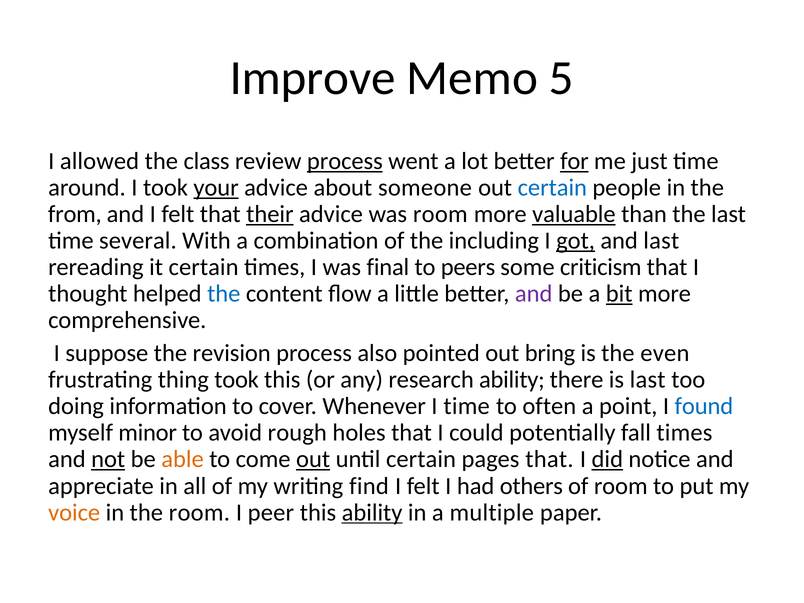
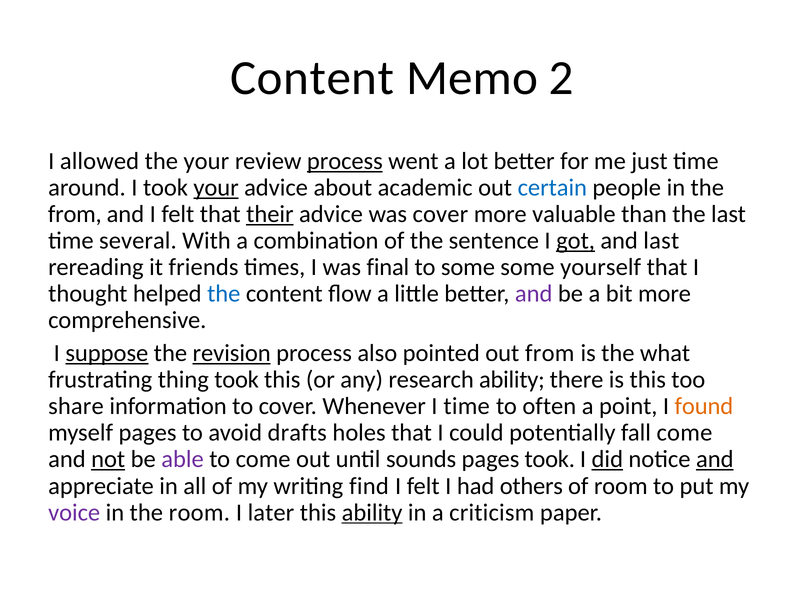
Improve at (313, 78): Improve -> Content
5: 5 -> 2
the class: class -> your
for underline: present -> none
someone: someone -> academic
was room: room -> cover
valuable underline: present -> none
including: including -> sentence
it certain: certain -> friends
to peers: peers -> some
criticism: criticism -> yourself
bit underline: present -> none
suppose underline: none -> present
revision underline: none -> present
out bring: bring -> from
even: even -> what
is last: last -> this
doing: doing -> share
found colour: blue -> orange
myself minor: minor -> pages
rough: rough -> drafts
fall times: times -> come
able colour: orange -> purple
out at (313, 459) underline: present -> none
until certain: certain -> sounds
pages that: that -> took
and at (715, 459) underline: none -> present
voice colour: orange -> purple
peer: peer -> later
multiple: multiple -> criticism
